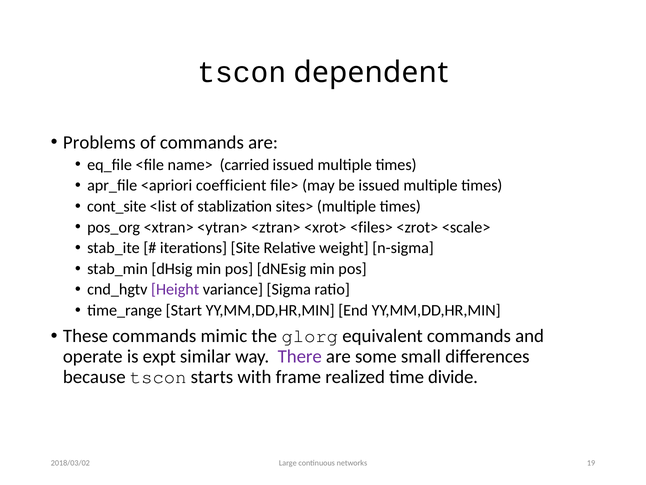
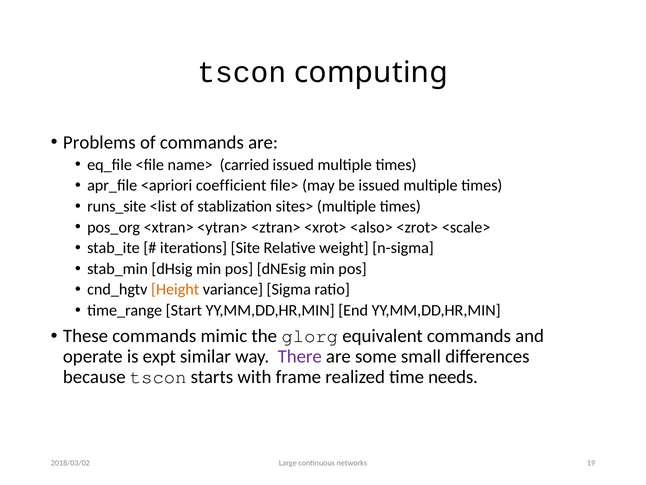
dependent: dependent -> computing
cont_site: cont_site -> runs_site
<files>: <files> -> <also>
Height colour: purple -> orange
divide: divide -> needs
